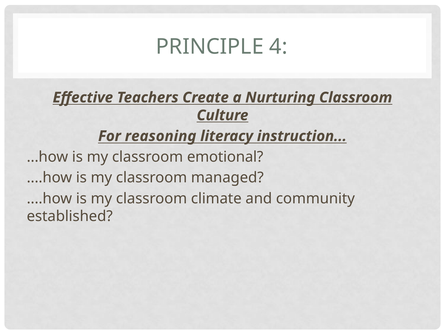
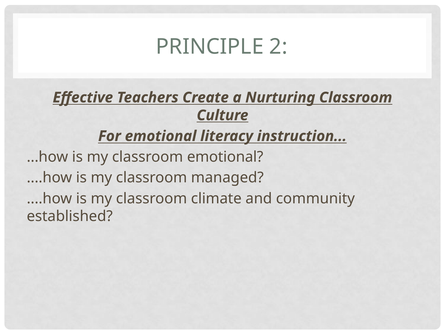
4: 4 -> 2
For reasoning: reasoning -> emotional
